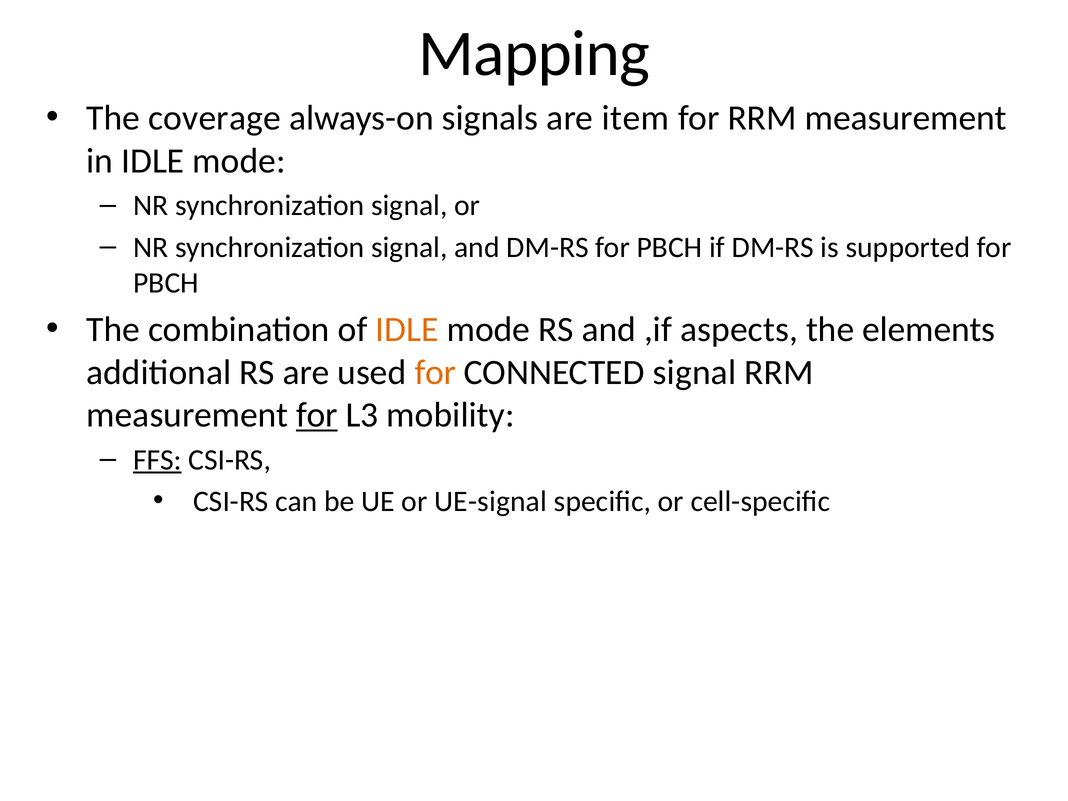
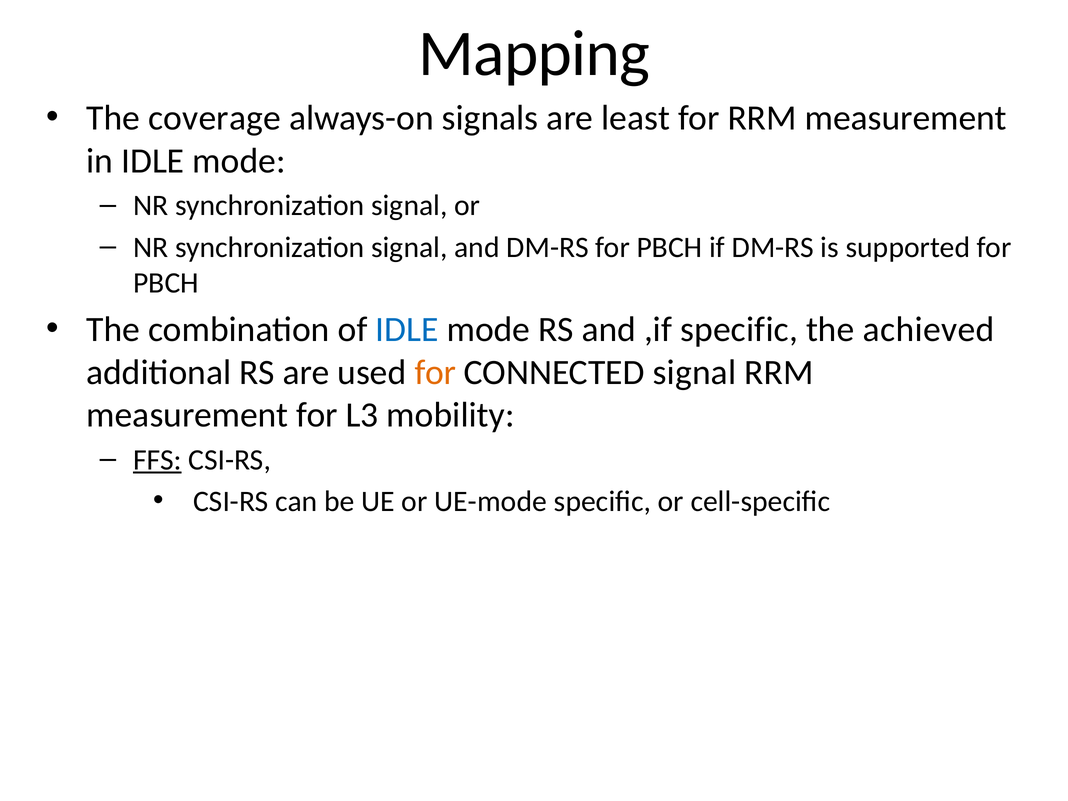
item: item -> least
IDLE at (407, 330) colour: orange -> blue
,if aspects: aspects -> specific
elements: elements -> achieved
for at (317, 415) underline: present -> none
UE-signal: UE-signal -> UE-mode
